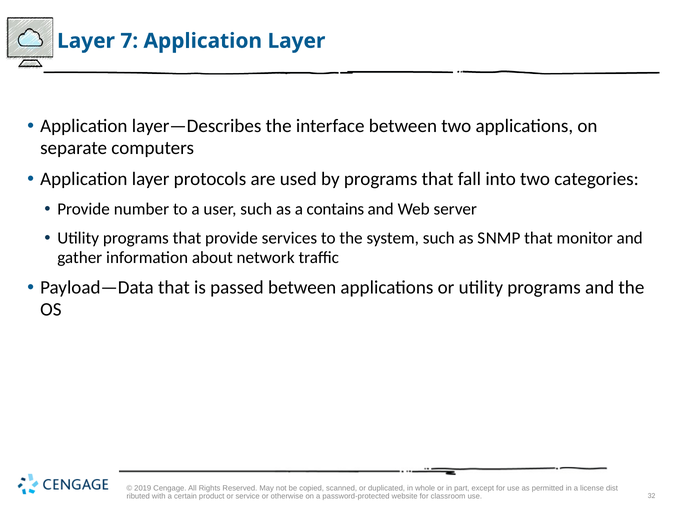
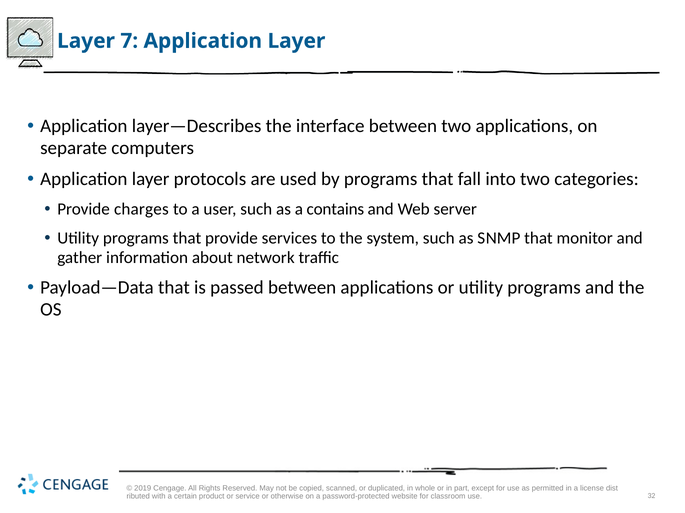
number: number -> charges
